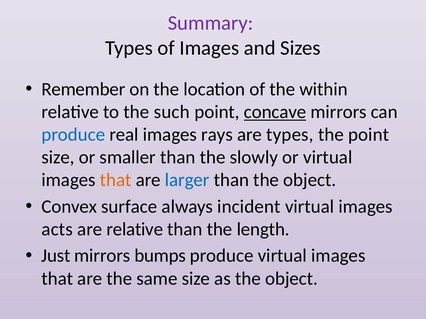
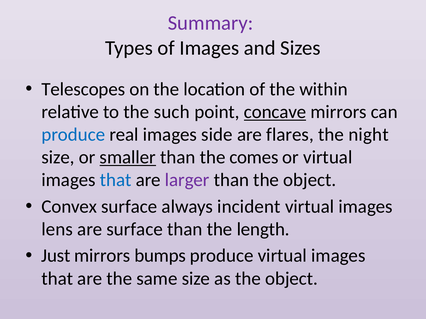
Remember: Remember -> Telescopes
rays: rays -> side
are types: types -> flares
the point: point -> night
smaller underline: none -> present
slowly: slowly -> comes
that at (116, 180) colour: orange -> blue
larger colour: blue -> purple
acts: acts -> lens
are relative: relative -> surface
